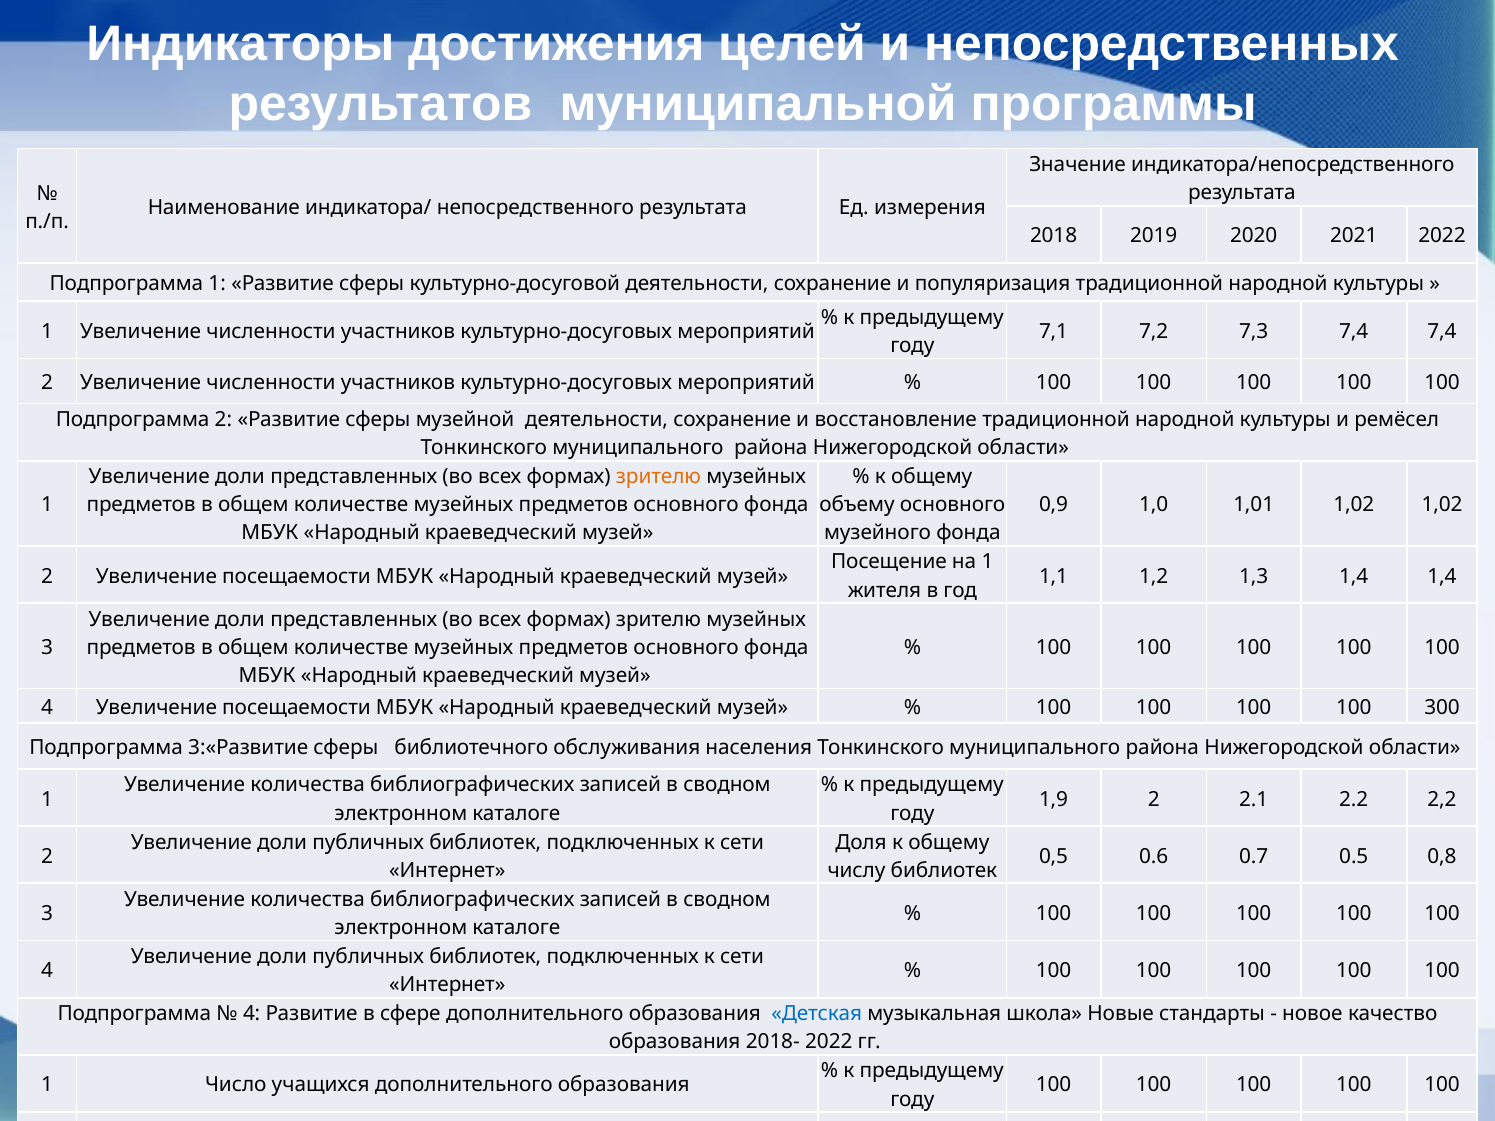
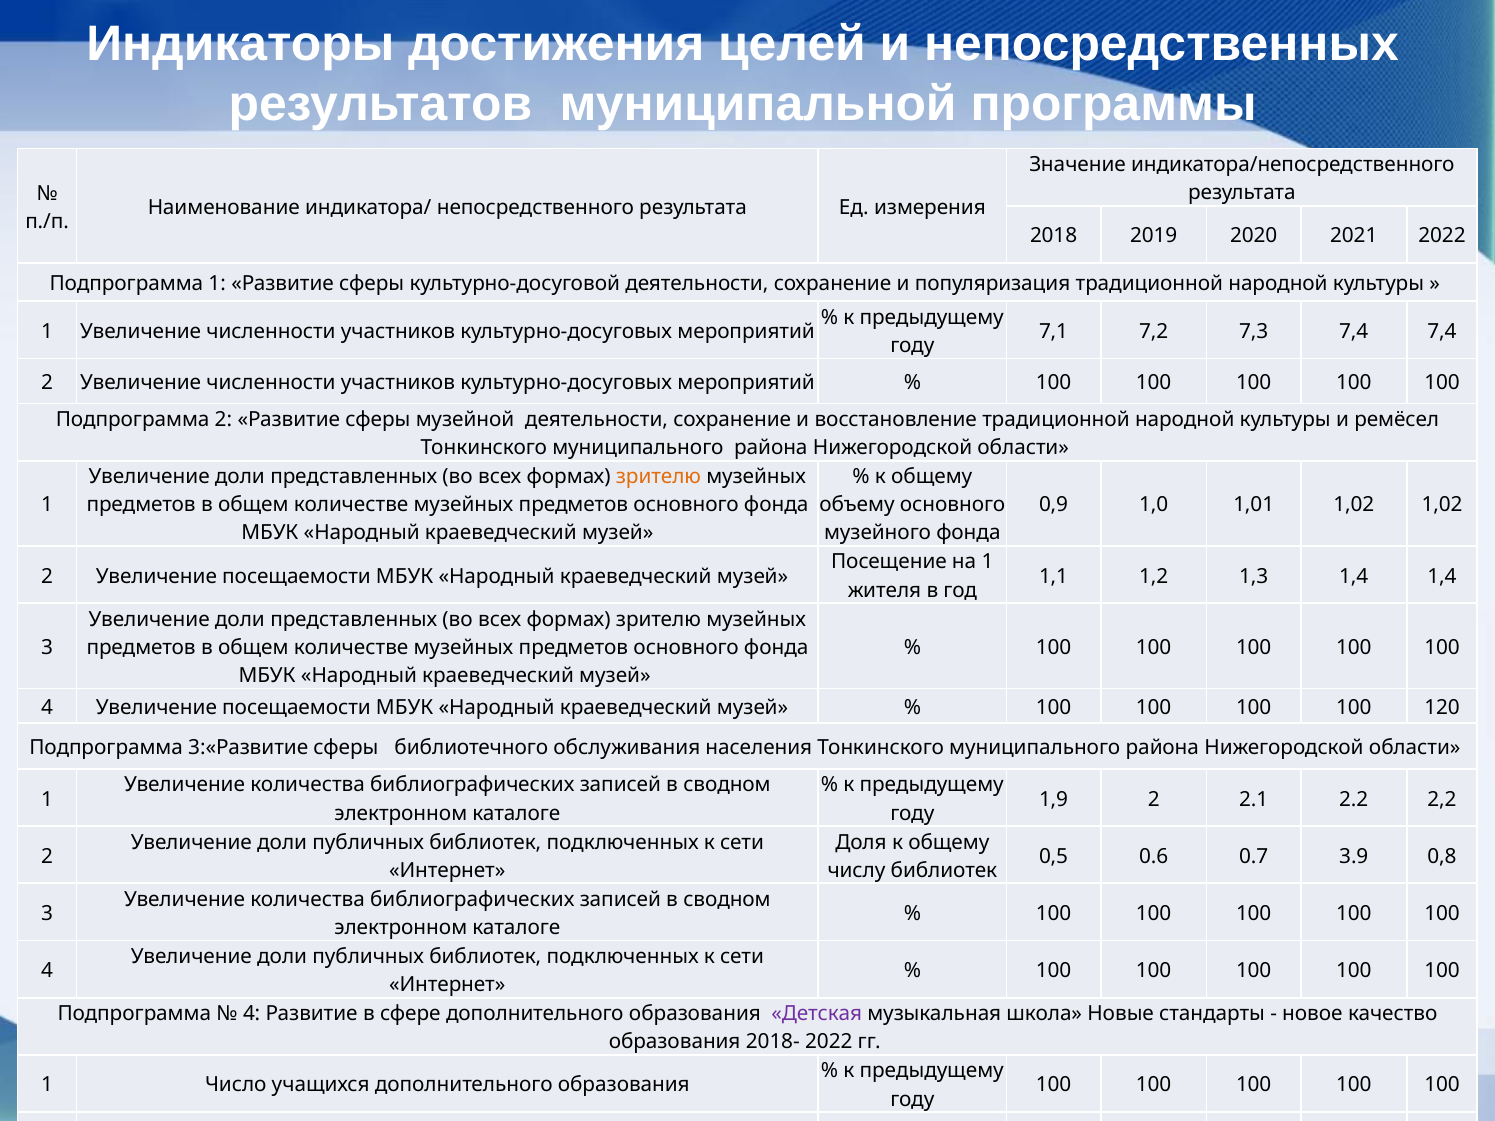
300: 300 -> 120
0.5: 0.5 -> 3.9
Детская at (817, 1014) colour: blue -> purple
